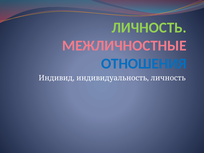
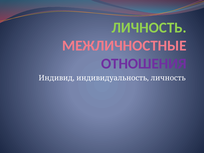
ОТНОШЕНИЯ colour: blue -> purple
